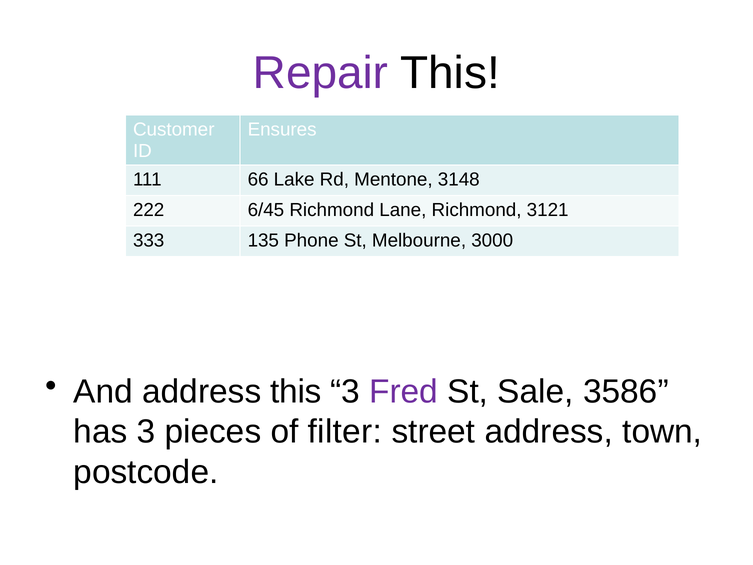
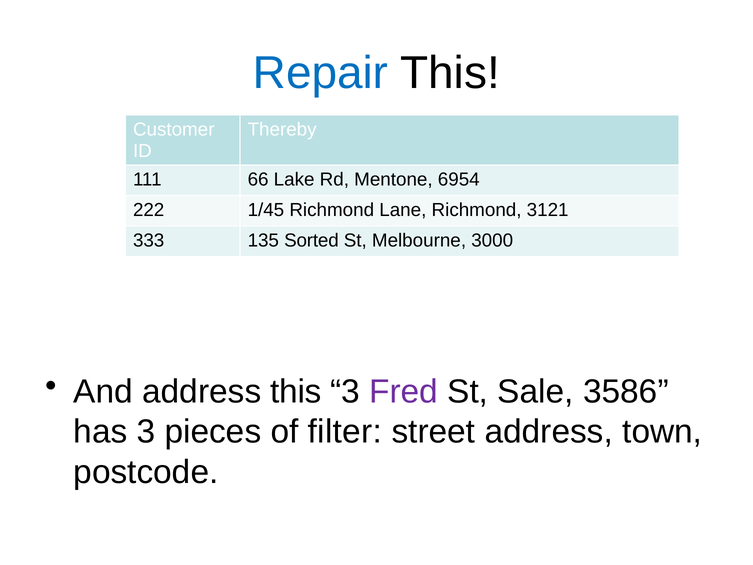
Repair colour: purple -> blue
Ensures: Ensures -> Thereby
3148: 3148 -> 6954
6/45: 6/45 -> 1/45
Phone: Phone -> Sorted
